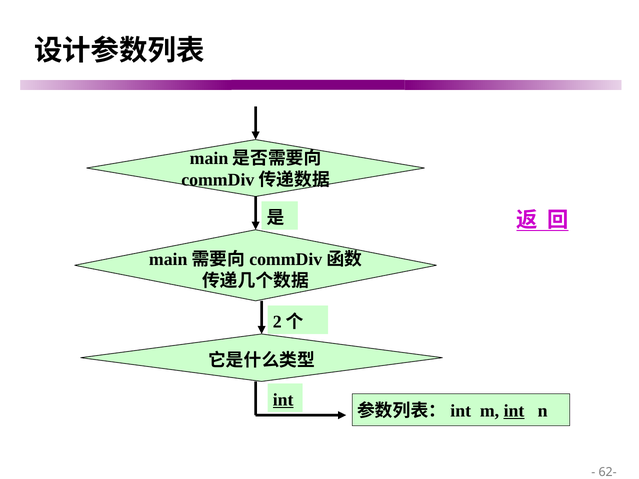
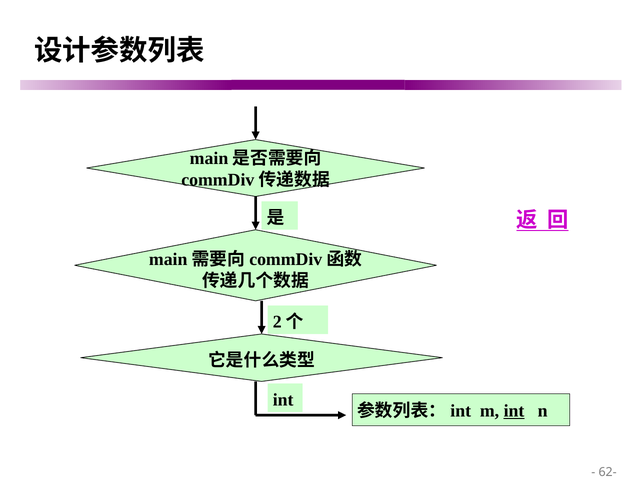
int at (283, 400) underline: present -> none
